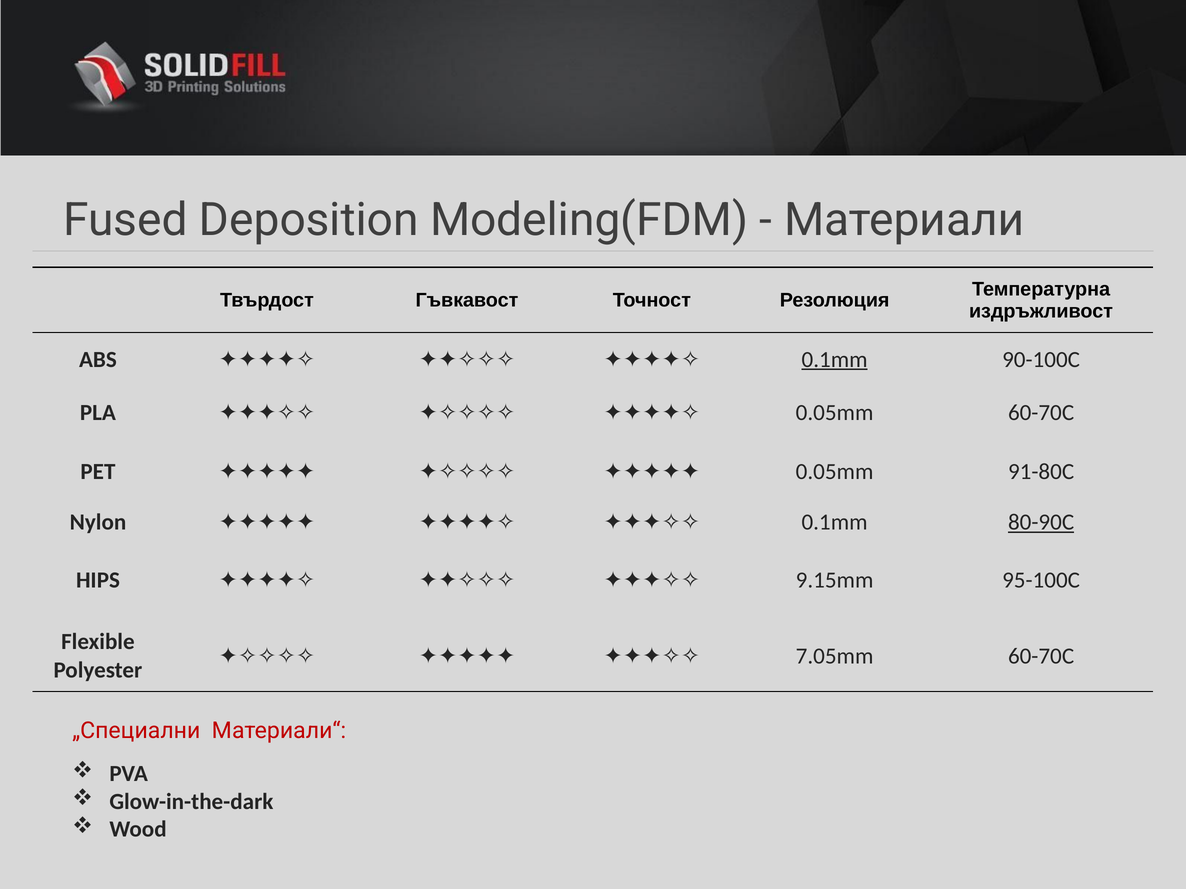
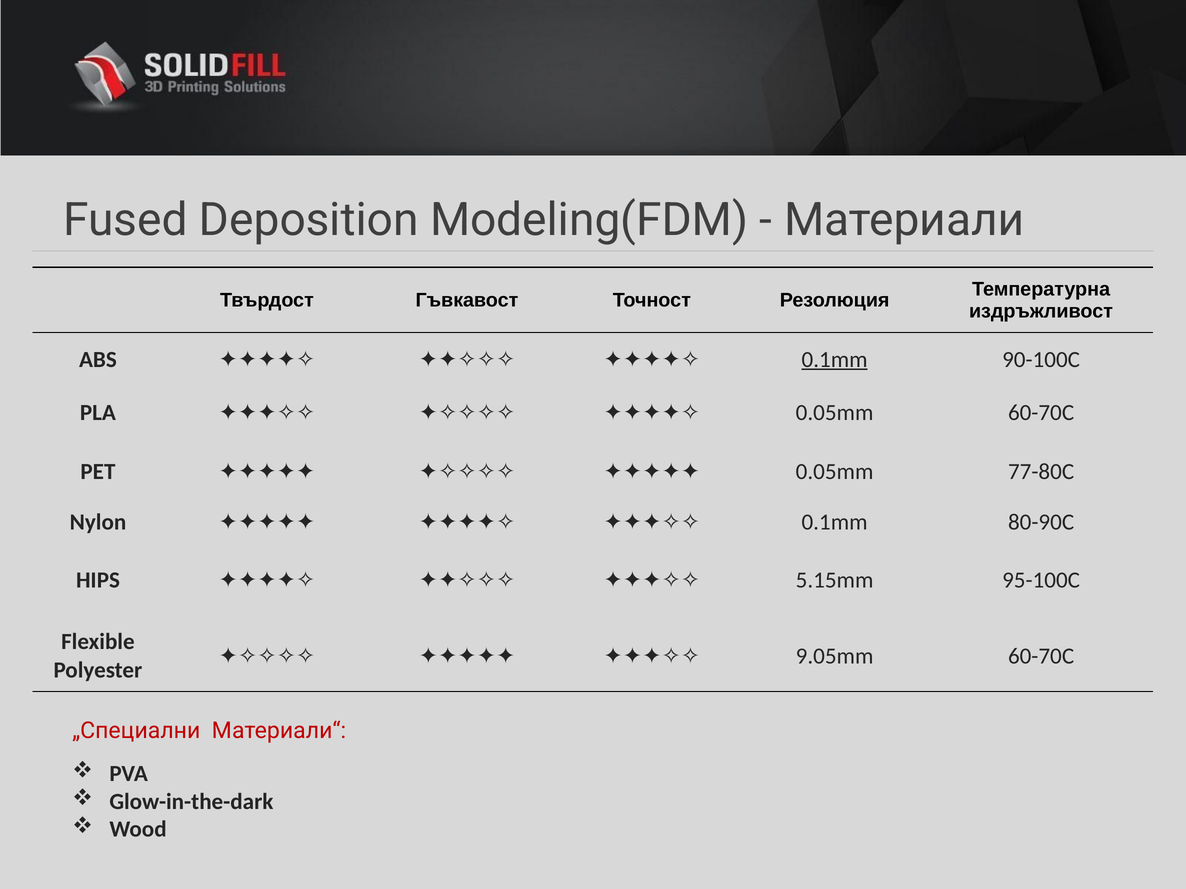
91-80C: 91-80C -> 77-80C
80-90C underline: present -> none
9.15mm: 9.15mm -> 5.15mm
7.05mm: 7.05mm -> 9.05mm
